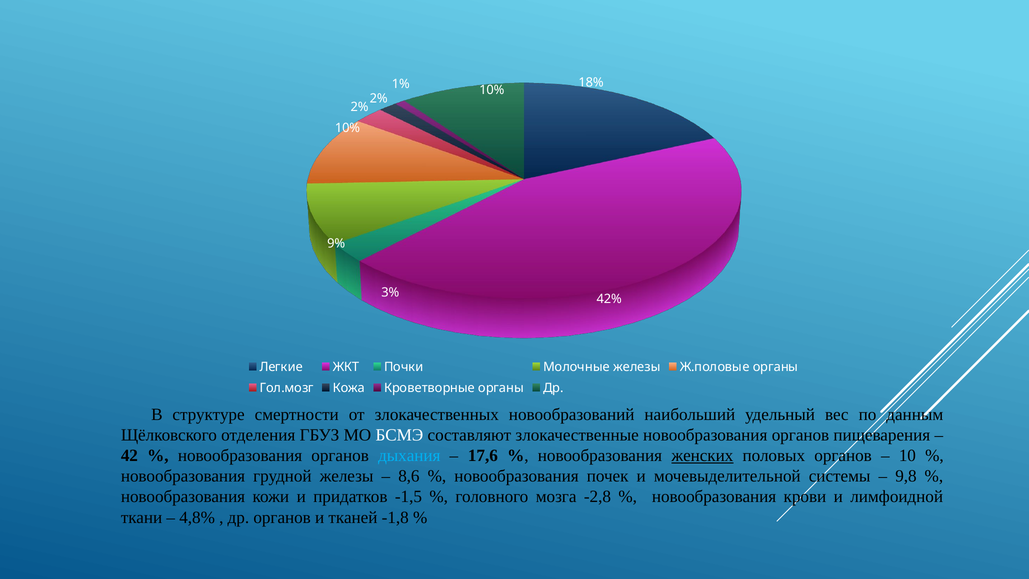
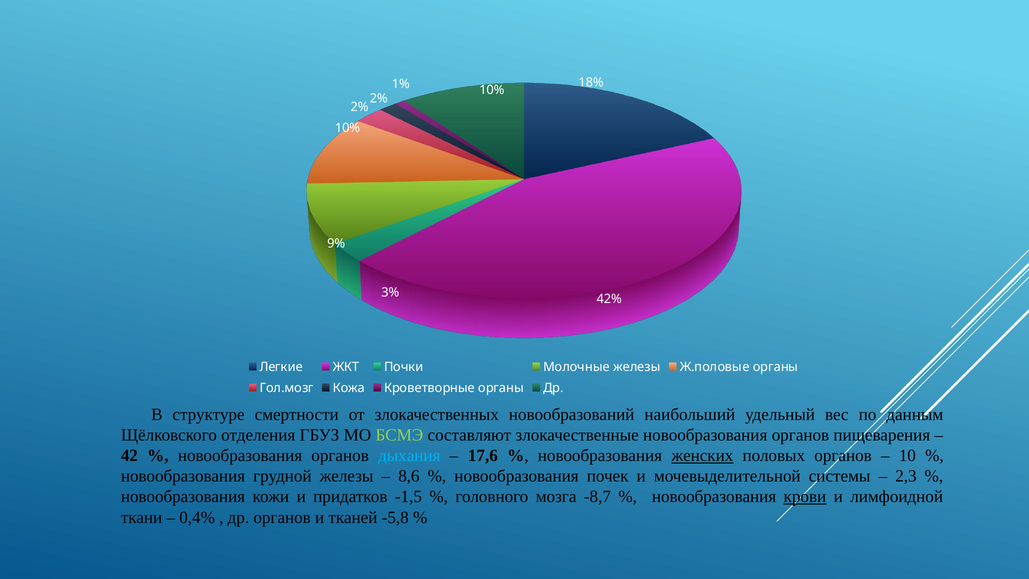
БСМЭ colour: white -> light green
9,8: 9,8 -> 2,3
-2,8: -2,8 -> -8,7
крови underline: none -> present
4,8%: 4,8% -> 0,4%
-1,8: -1,8 -> -5,8
